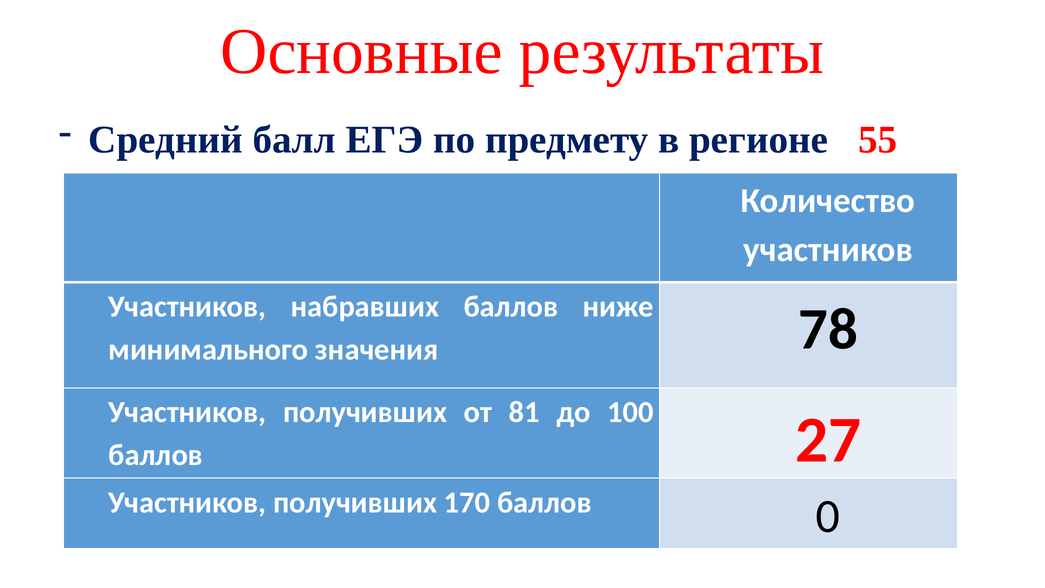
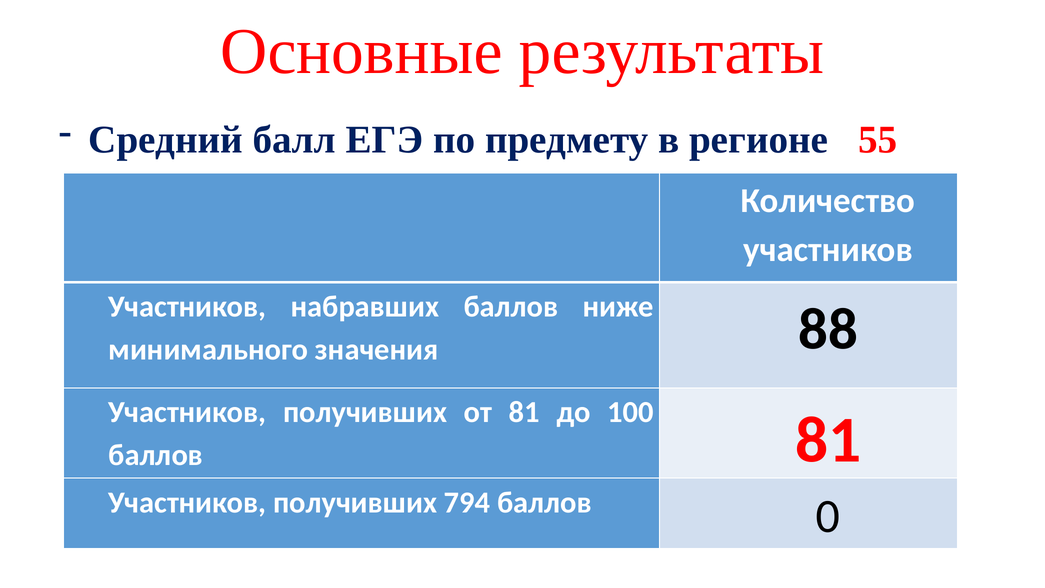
78: 78 -> 88
баллов 27: 27 -> 81
170: 170 -> 794
